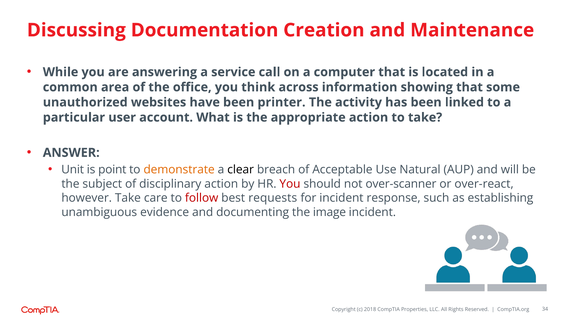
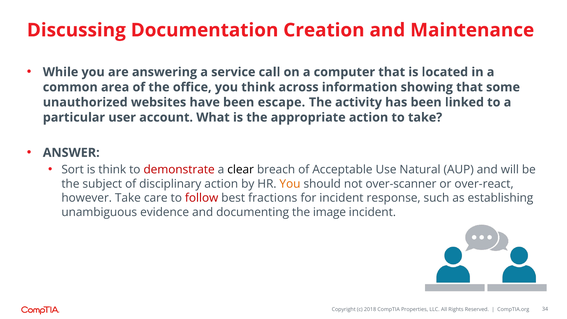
printer: printer -> escape
Unit: Unit -> Sort
is point: point -> think
demonstrate colour: orange -> red
You at (290, 184) colour: red -> orange
requests: requests -> fractions
